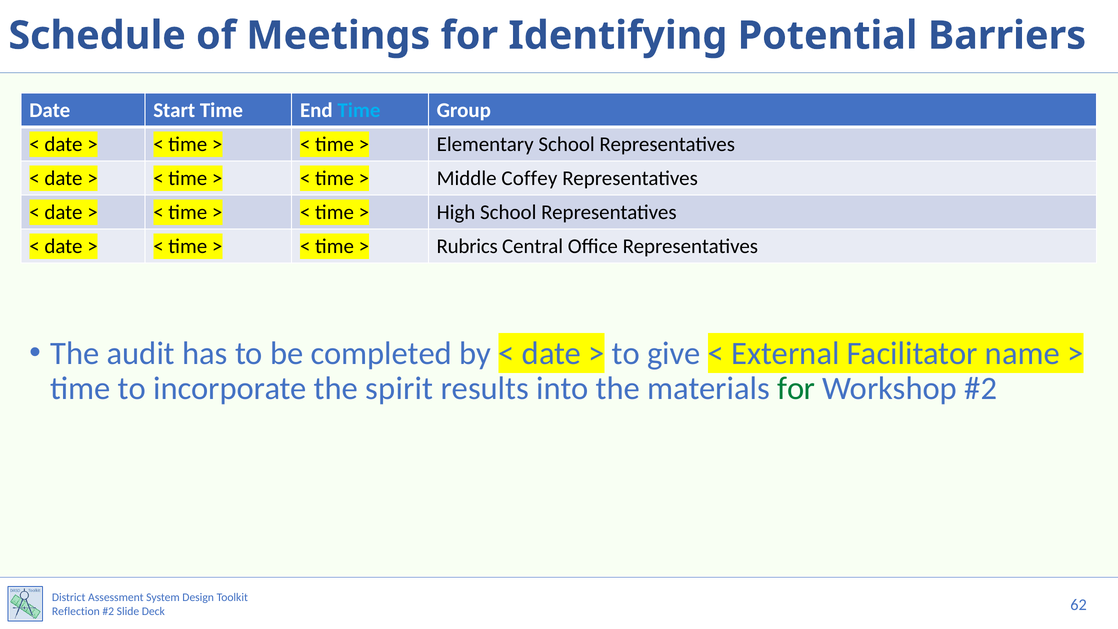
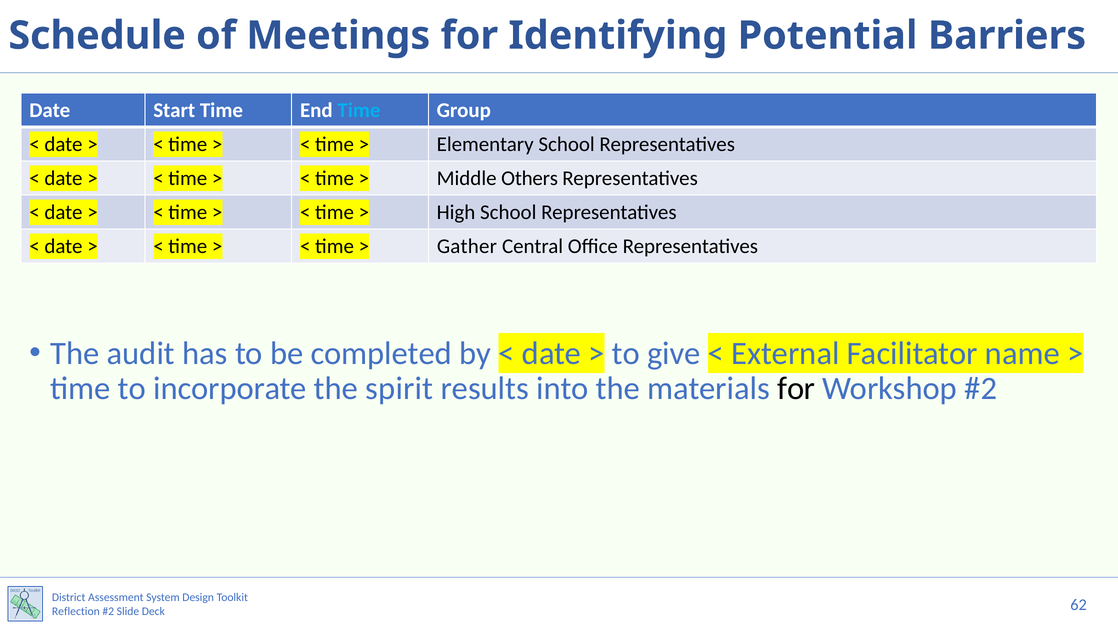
Coffey: Coffey -> Others
Rubrics: Rubrics -> Gather
for at (796, 388) colour: green -> black
